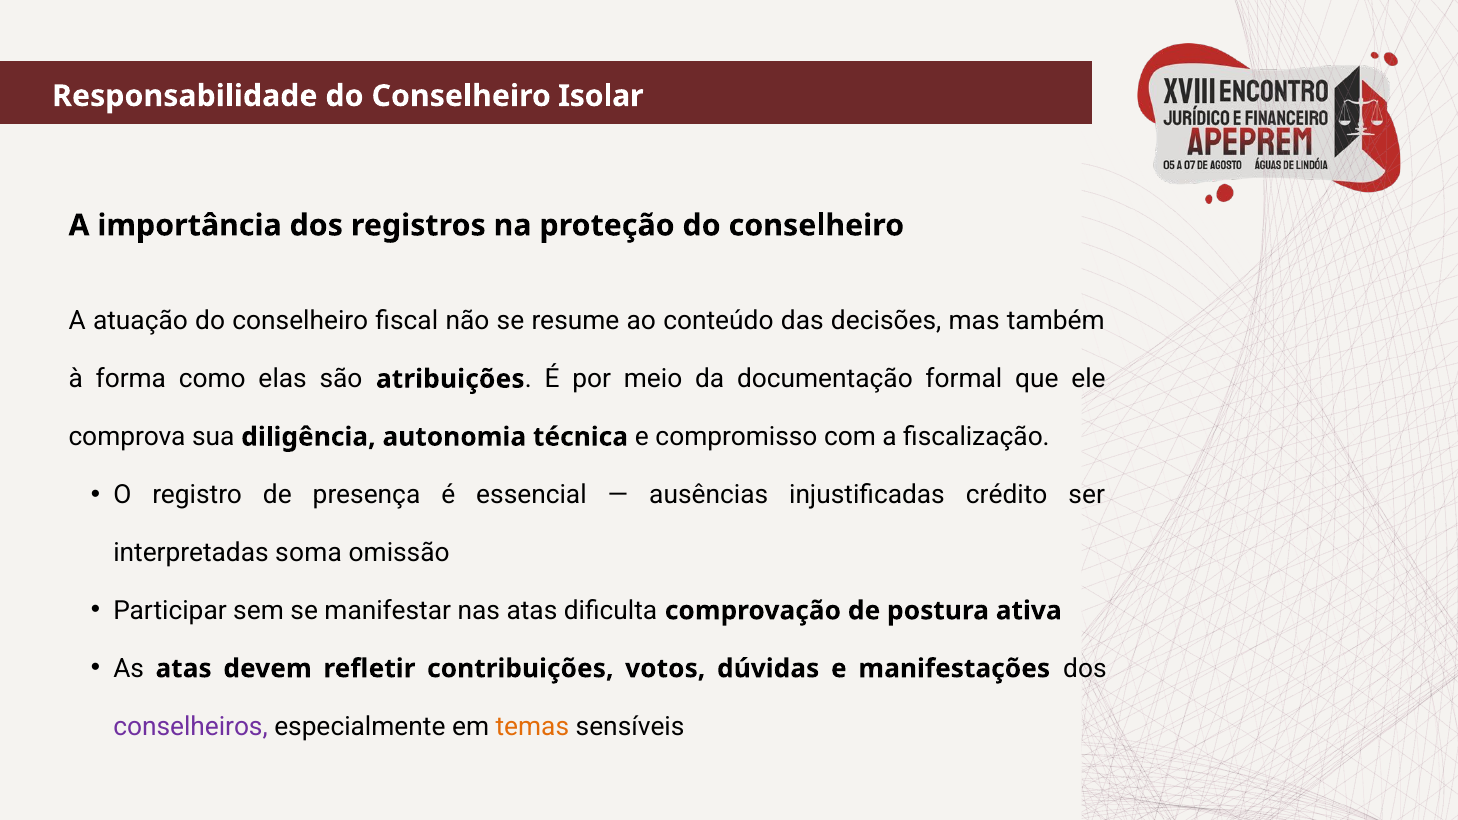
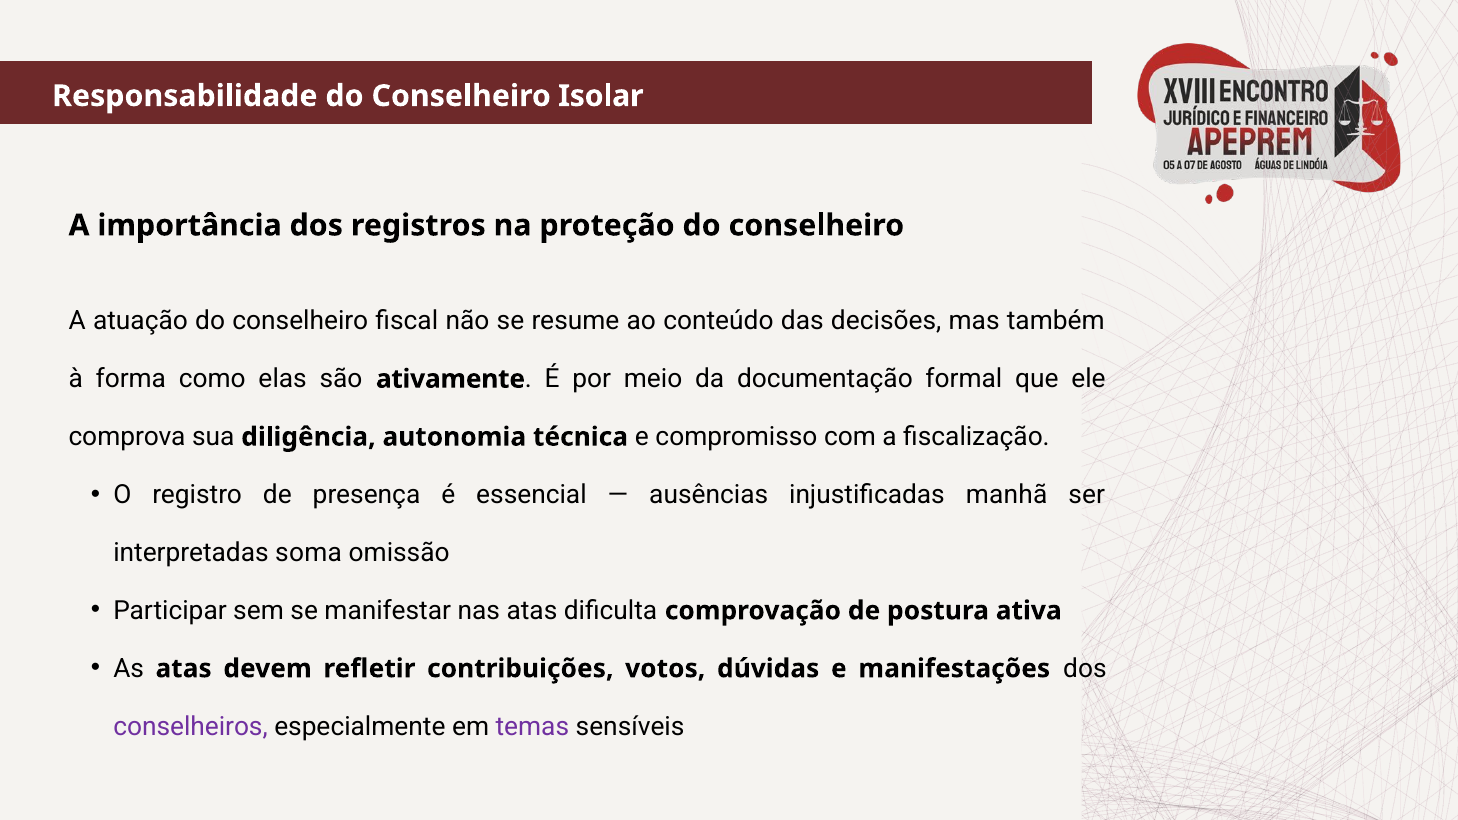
atribuições: atribuições -> ativamente
crédito: crédito -> manhã
temas colour: orange -> purple
